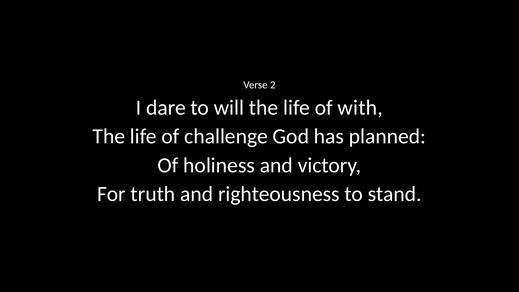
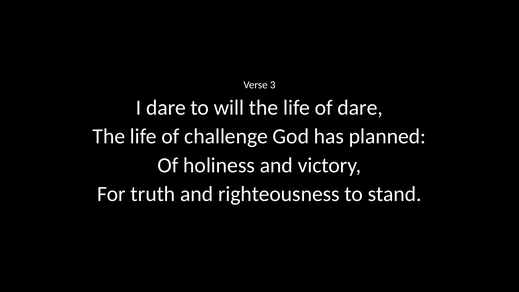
2: 2 -> 3
of with: with -> dare
